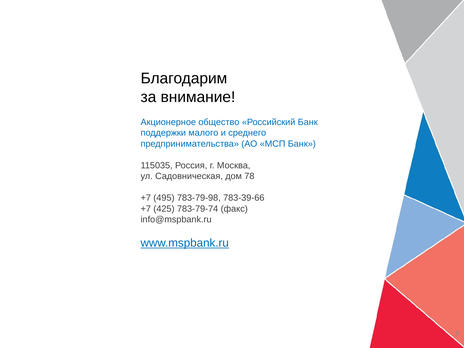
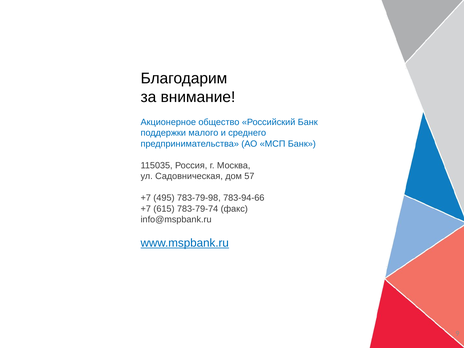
78: 78 -> 57
783-39-66: 783-39-66 -> 783-94-66
425: 425 -> 615
